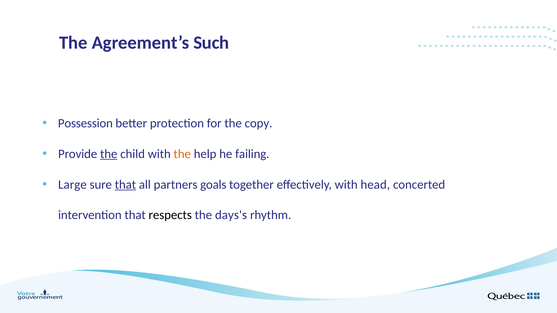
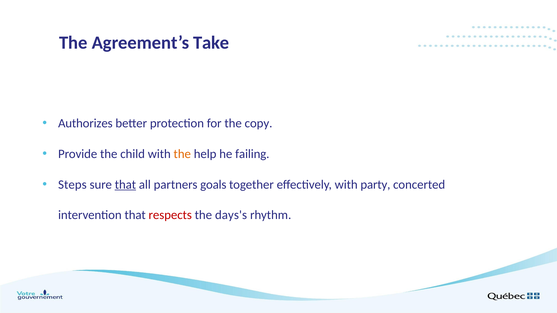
Such: Such -> Take
Possession: Possession -> Authorizes
the at (109, 154) underline: present -> none
Large: Large -> Steps
head: head -> party
respects colour: black -> red
